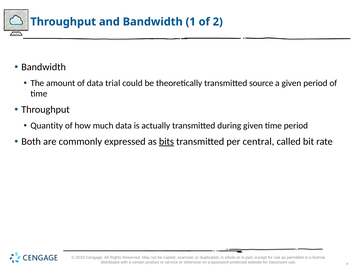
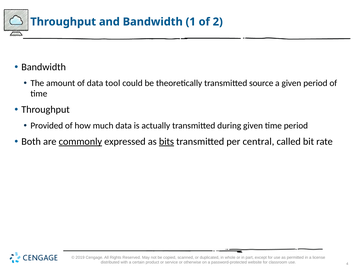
trial: trial -> tool
Quantity: Quantity -> Provided
commonly underline: none -> present
